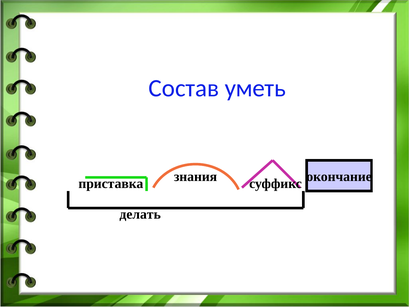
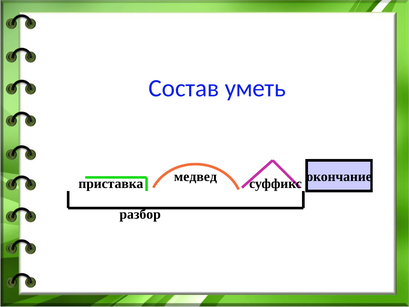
знания: знания -> медвед
делать: делать -> разбор
